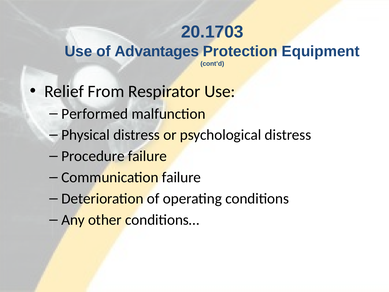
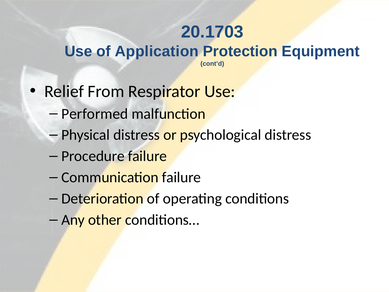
Advantages: Advantages -> Application
